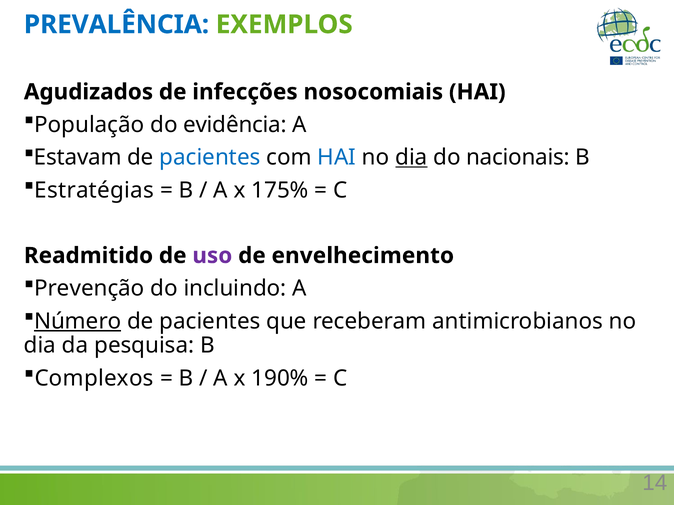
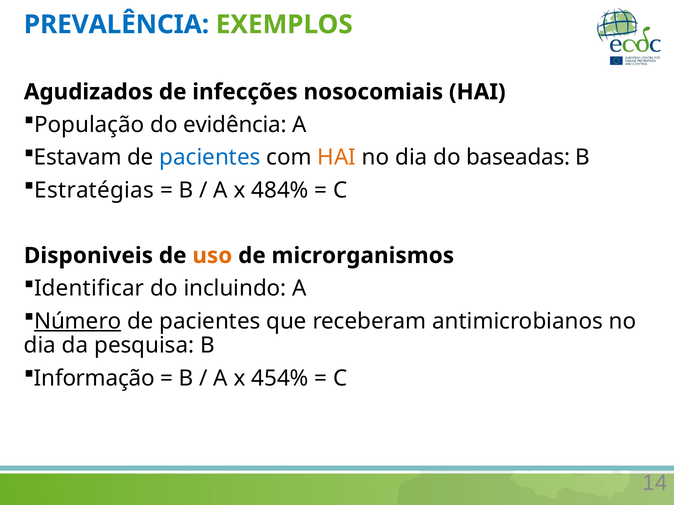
HAI at (337, 158) colour: blue -> orange
dia at (411, 158) underline: present -> none
nacionais: nacionais -> baseadas
175%: 175% -> 484%
Readmitido: Readmitido -> Disponiveis
uso colour: purple -> orange
envelhecimento: envelhecimento -> microrganismos
Prevenção: Prevenção -> Identificar
Complexos: Complexos -> Informação
190%: 190% -> 454%
